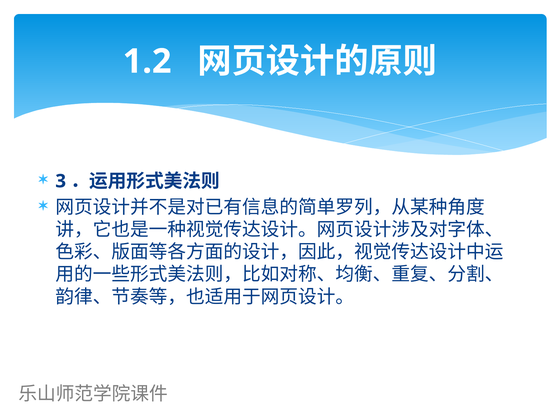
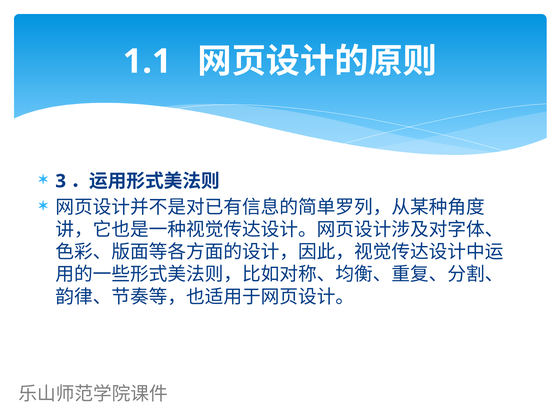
1.2: 1.2 -> 1.1
